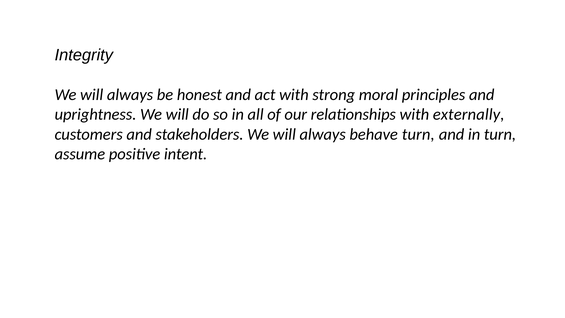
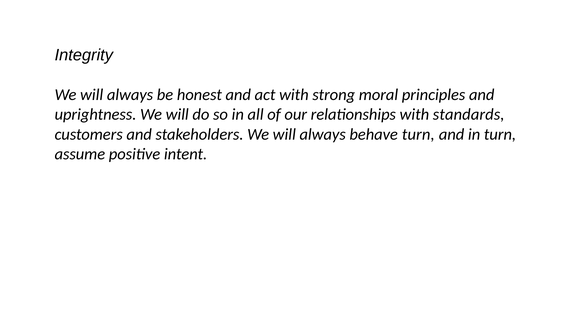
externally: externally -> standards
